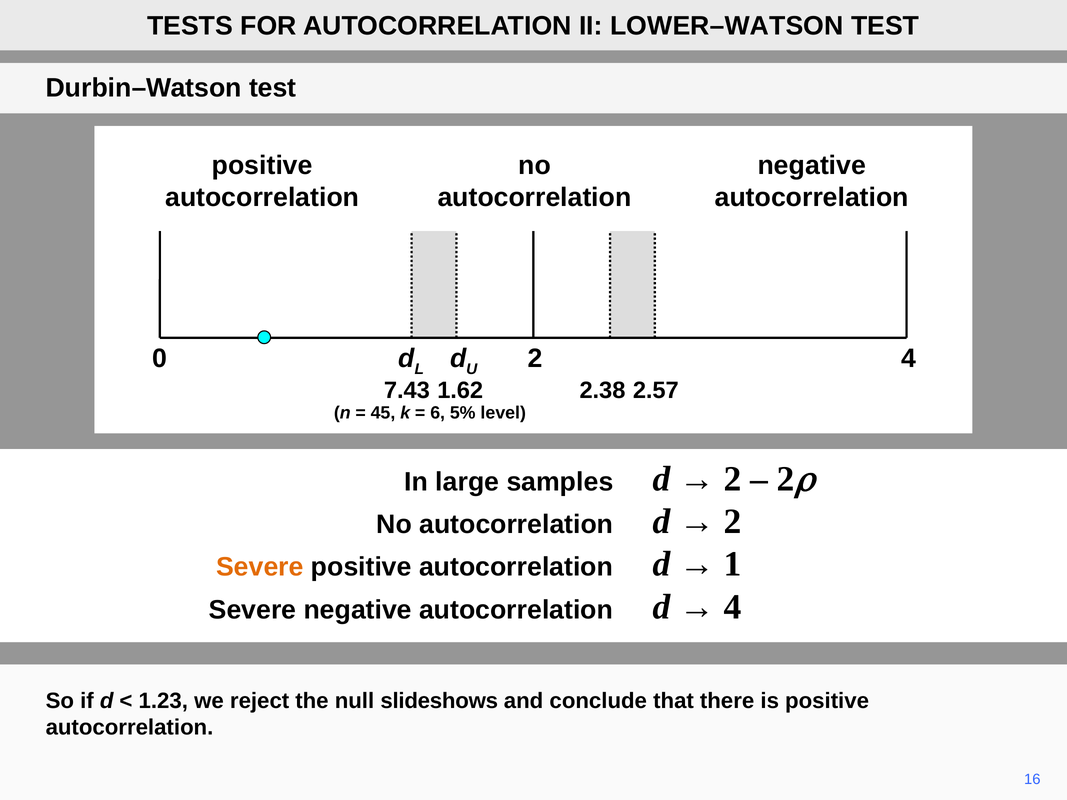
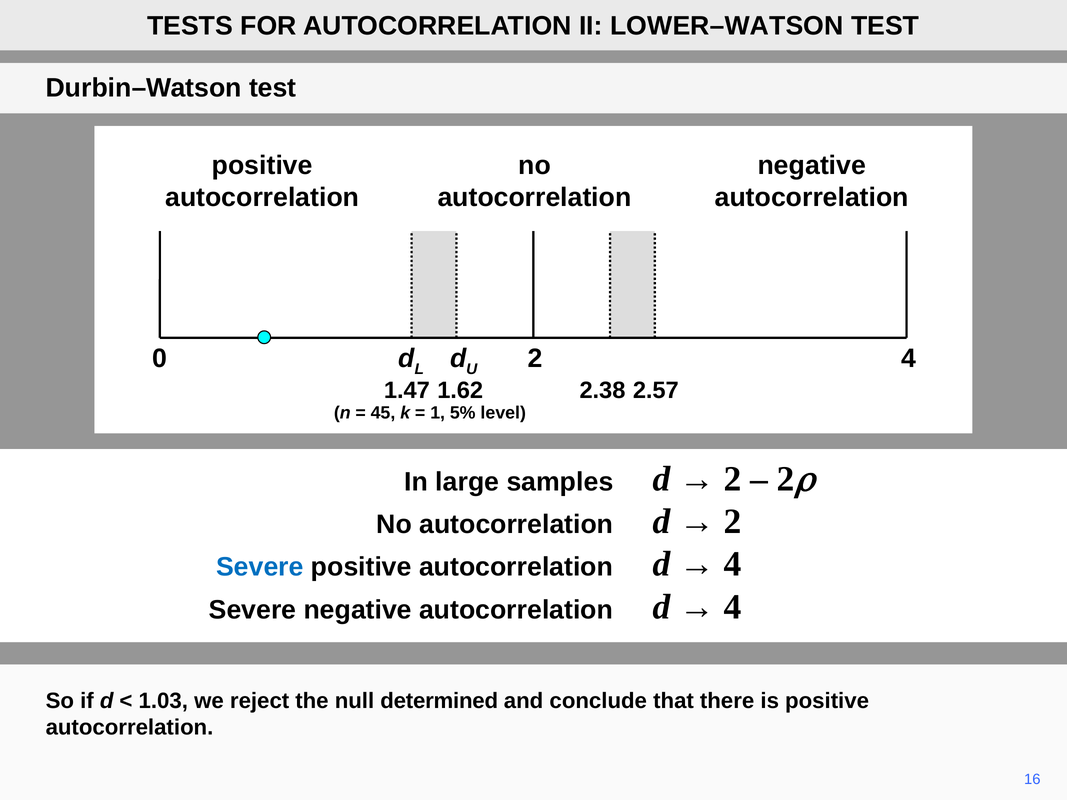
7.43: 7.43 -> 1.47
6: 6 -> 1
Severe at (260, 567) colour: orange -> blue
1 at (733, 564): 1 -> 4
1.23: 1.23 -> 1.03
slideshows: slideshows -> determined
